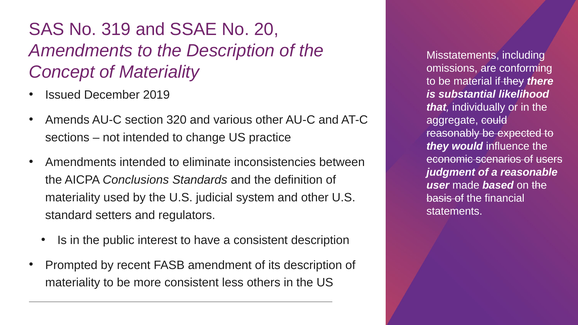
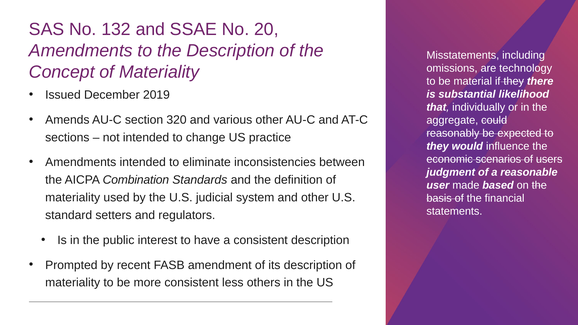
319: 319 -> 132
conforming: conforming -> technology
Conclusions: Conclusions -> Combination
